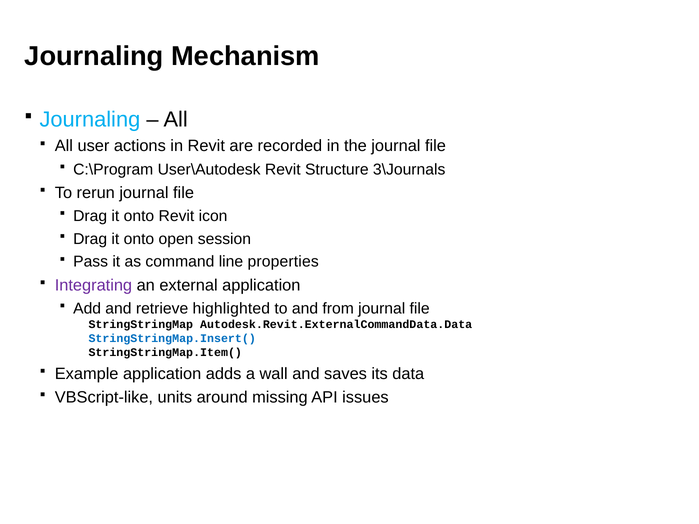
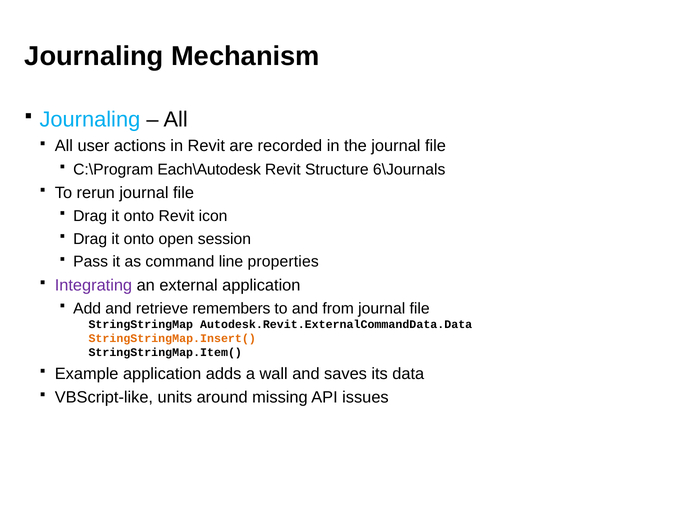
User\Autodesk: User\Autodesk -> Each\Autodesk
3\Journals: 3\Journals -> 6\Journals
highlighted: highlighted -> remembers
StringStringMap.Insert( colour: blue -> orange
